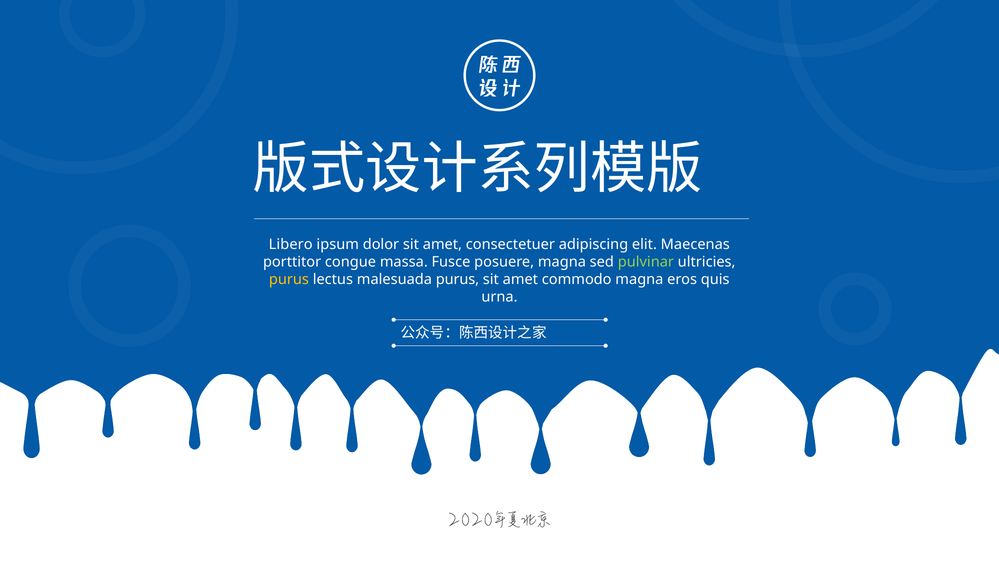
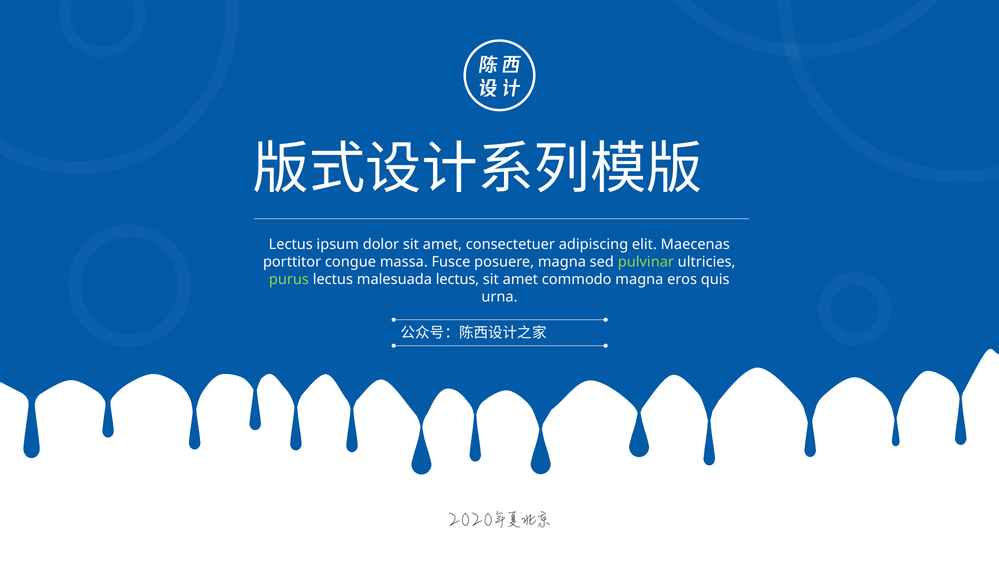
Libero at (291, 244): Libero -> Lectus
purus at (289, 279) colour: yellow -> light green
malesuada purus: purus -> lectus
